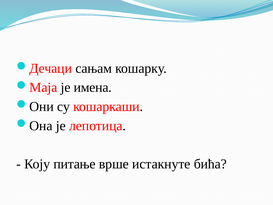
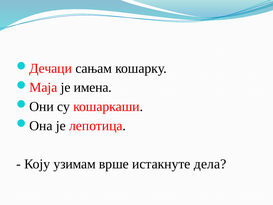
питање: питање -> узимам
бића: бића -> дела
